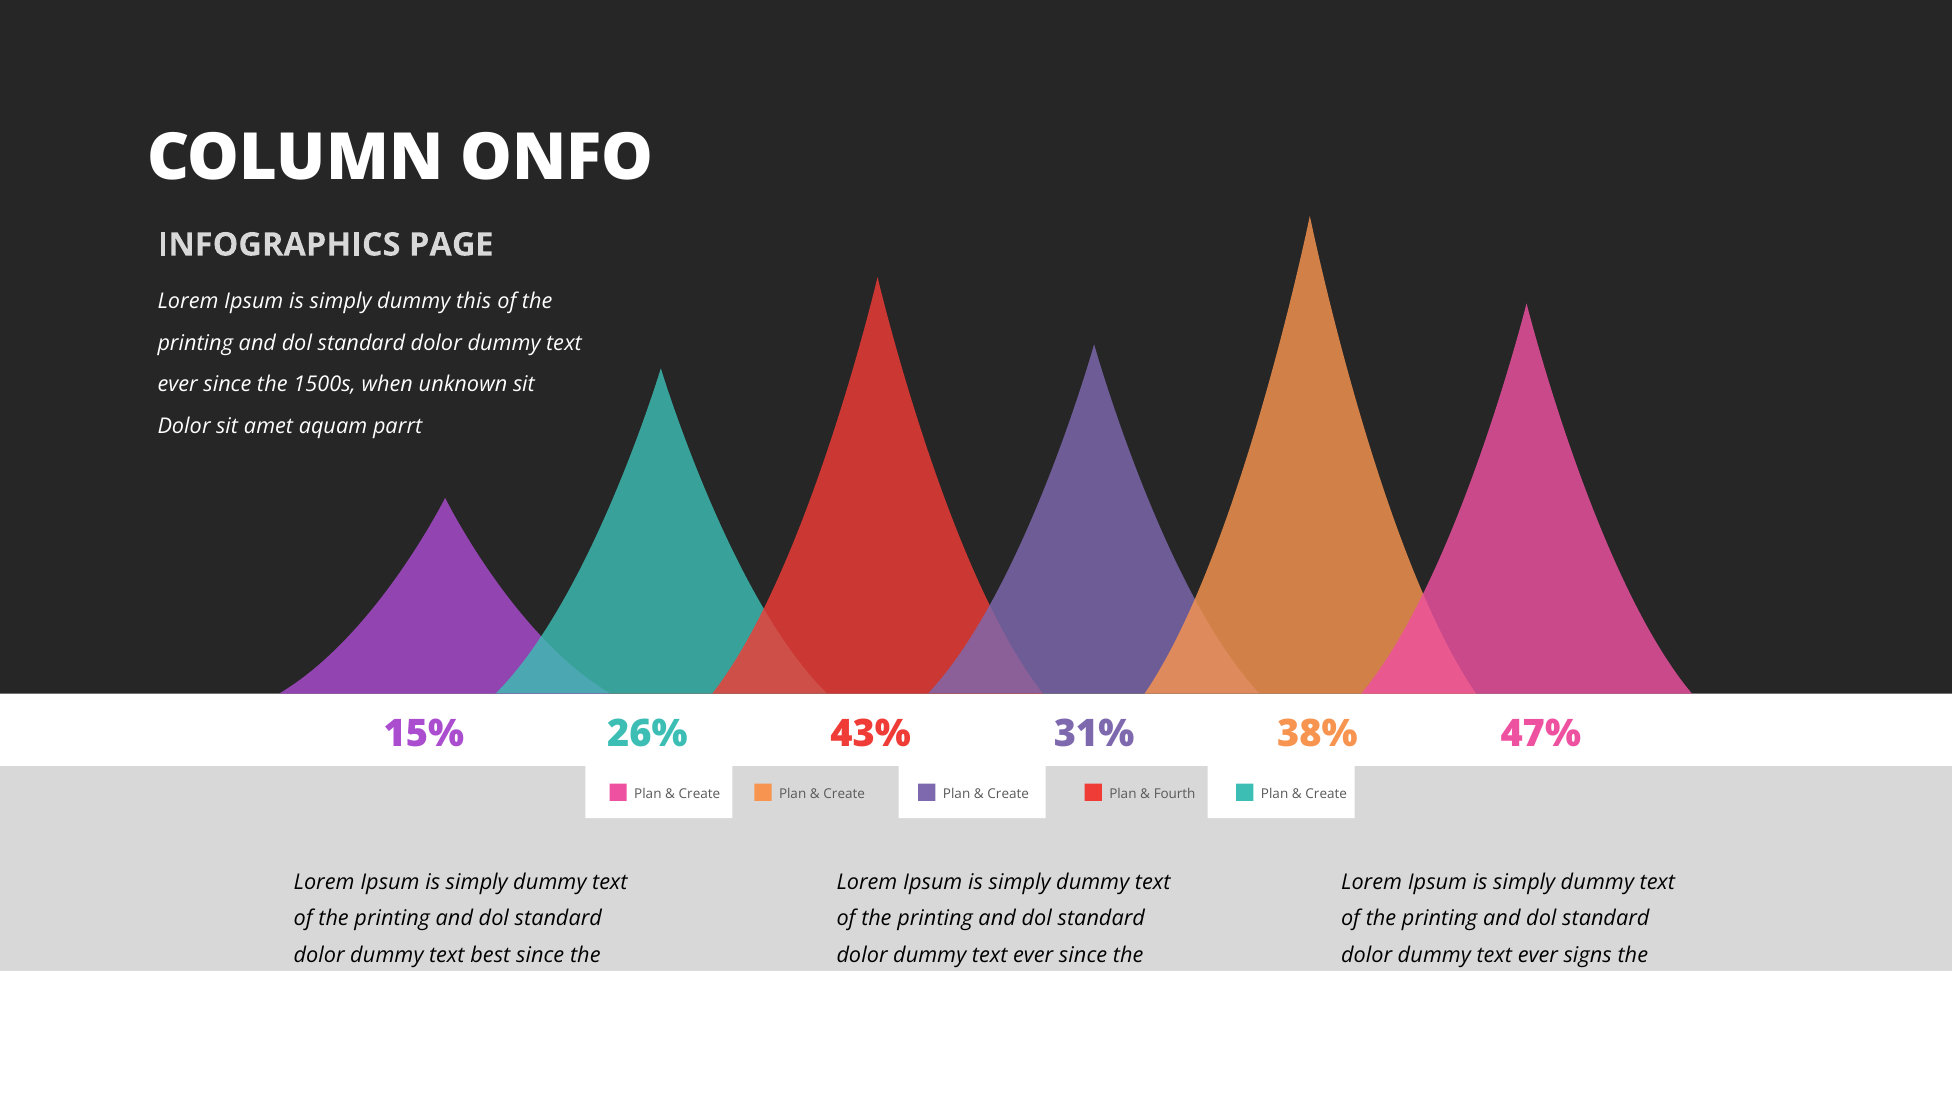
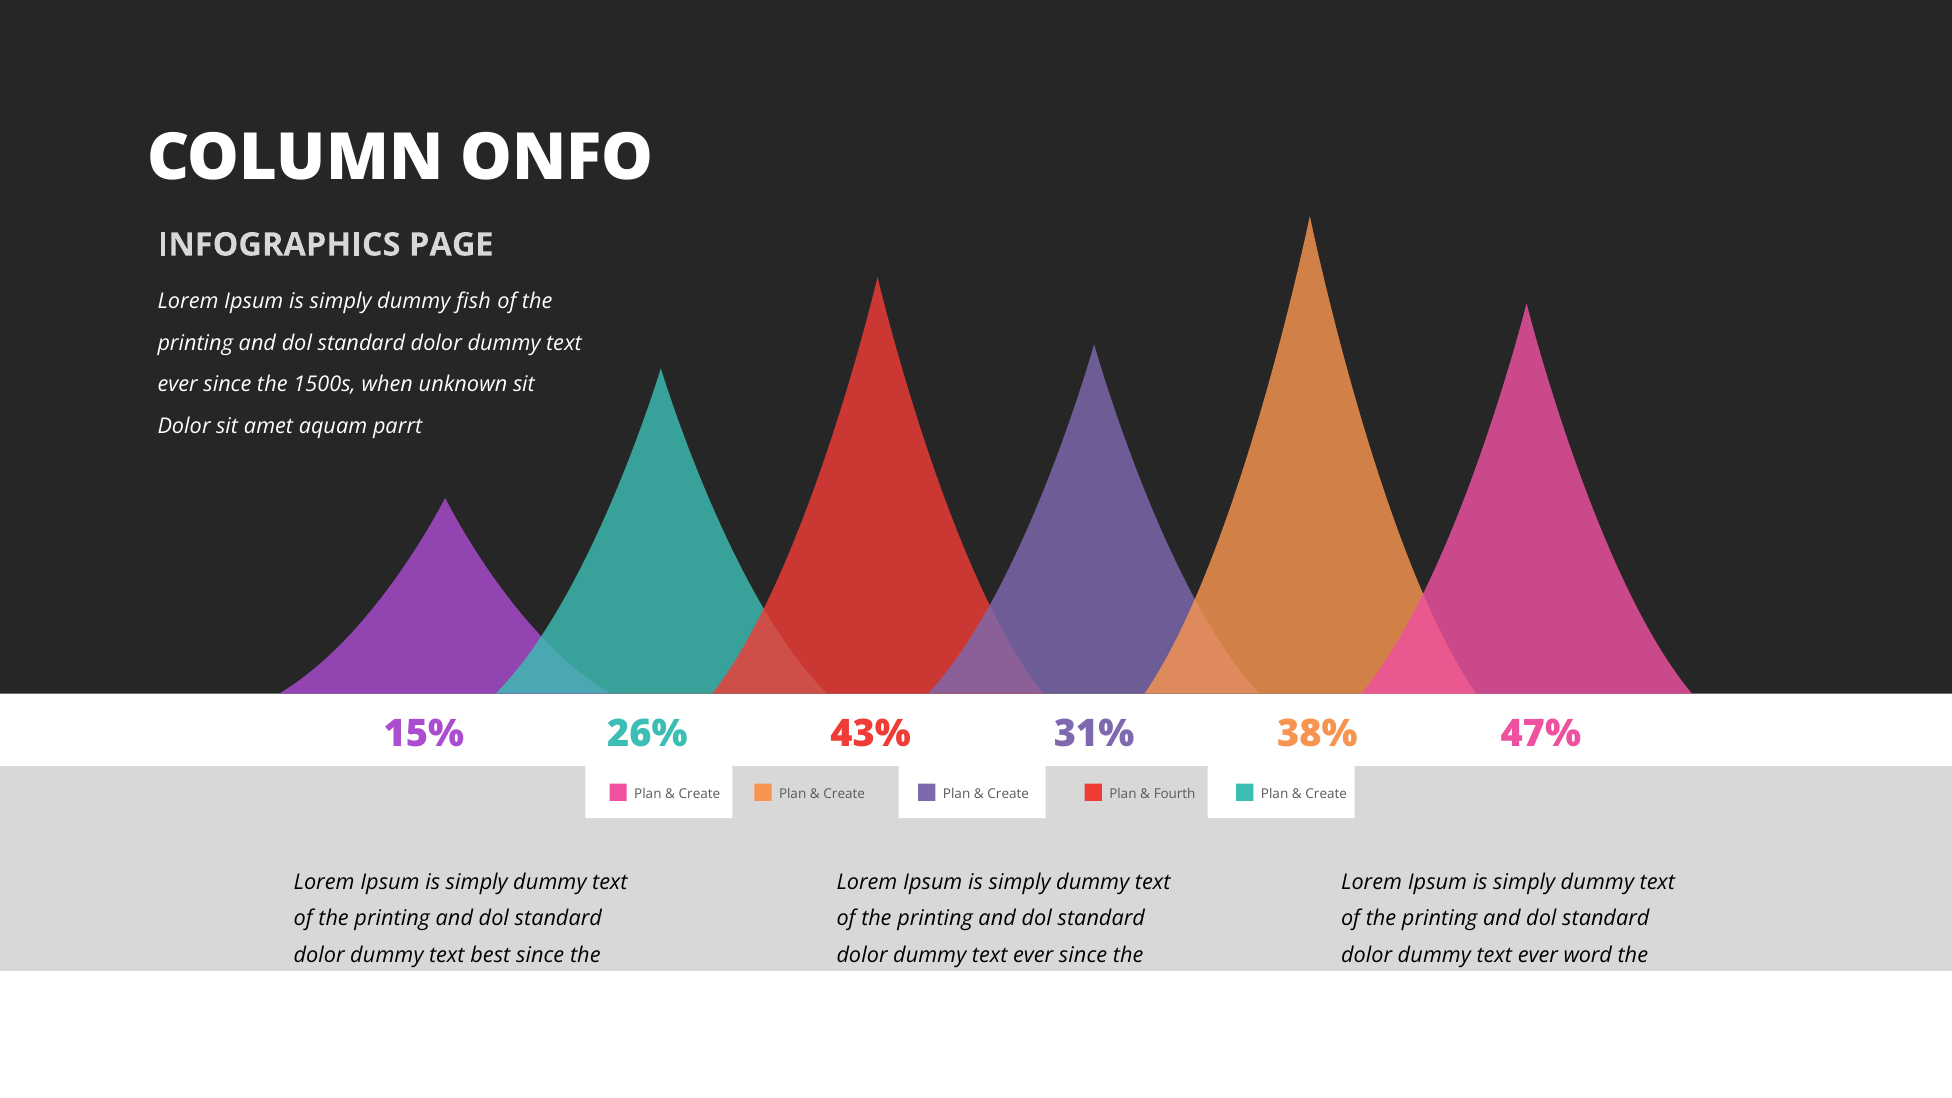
this: this -> fish
signs: signs -> word
